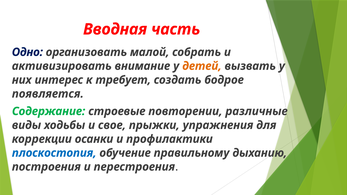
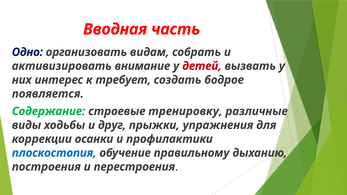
малой: малой -> видам
детей colour: orange -> red
повторении: повторении -> тренировку
свое: свое -> друг
